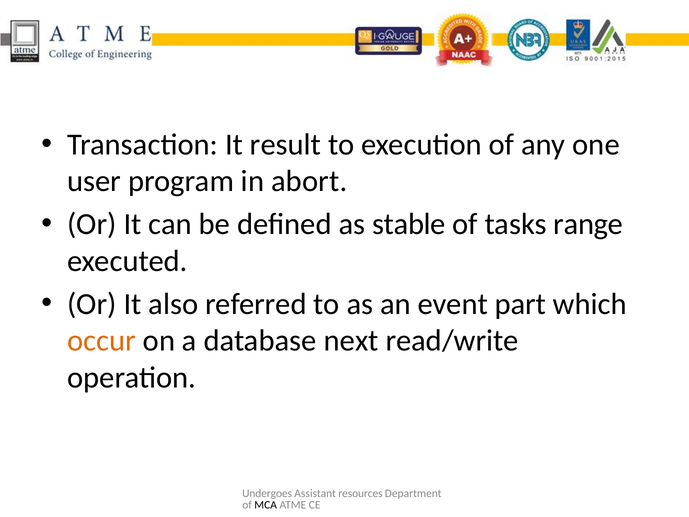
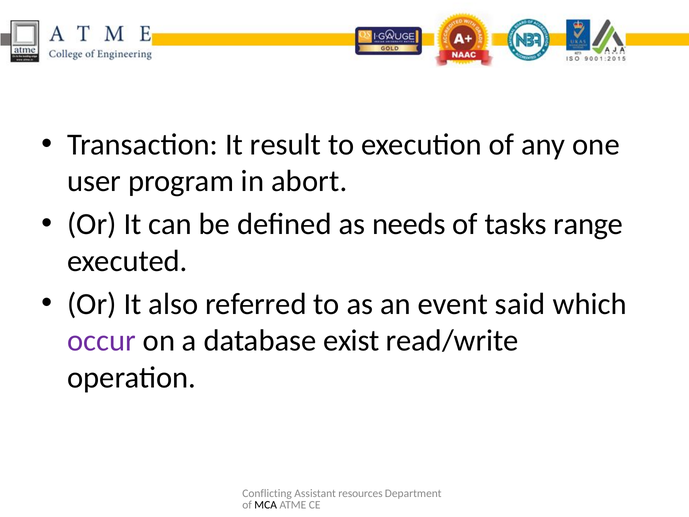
stable: stable -> needs
part: part -> said
occur colour: orange -> purple
next: next -> exist
Undergoes: Undergoes -> Conflicting
